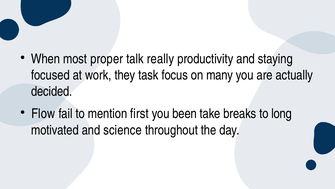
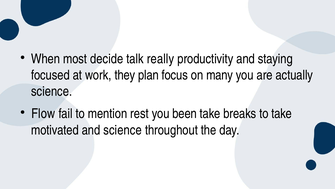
proper: proper -> decide
task: task -> plan
decided at (52, 91): decided -> science
first: first -> rest
to long: long -> take
